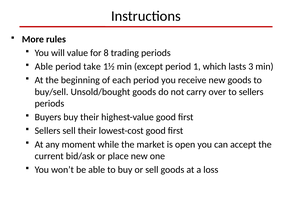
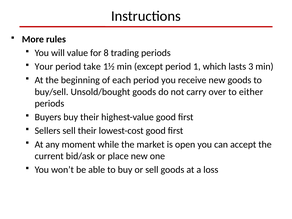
Able at (44, 67): Able -> Your
to sellers: sellers -> either
